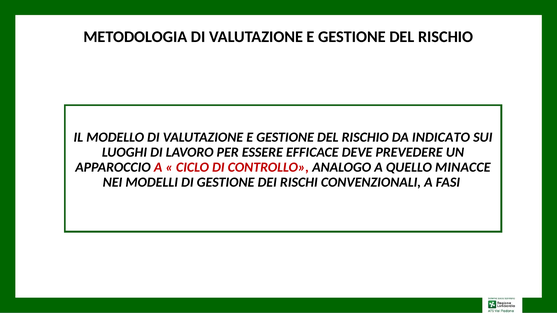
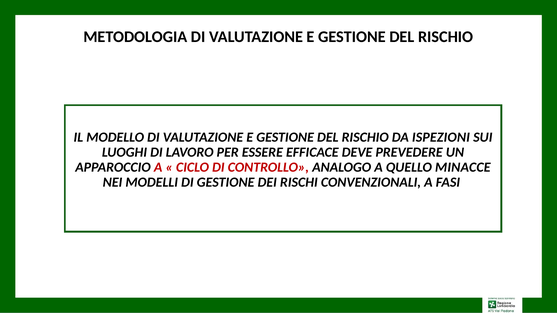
INDICATO: INDICATO -> ISPEZIONI
